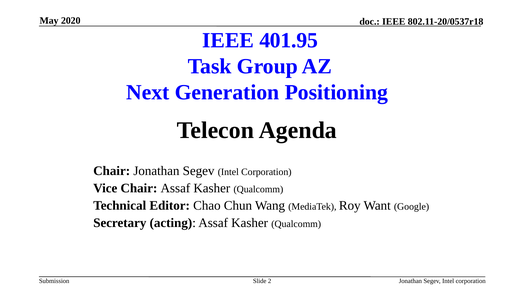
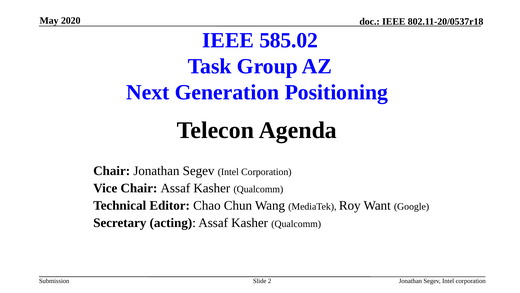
401.95: 401.95 -> 585.02
